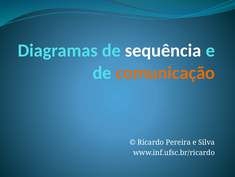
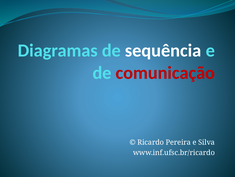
comunicação colour: orange -> red
